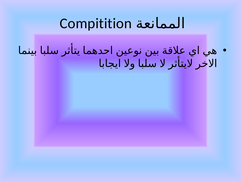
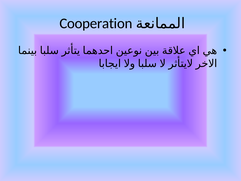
Compitition: Compitition -> Cooperation
